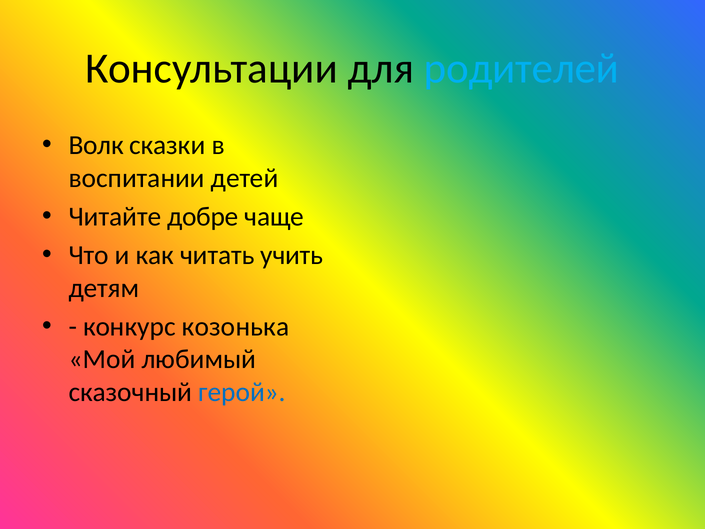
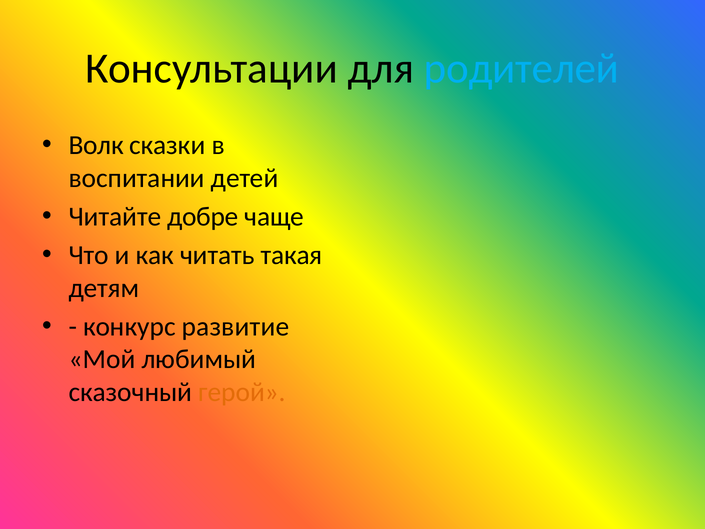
учить: учить -> такая
козонька: козонька -> развитие
герой colour: blue -> orange
